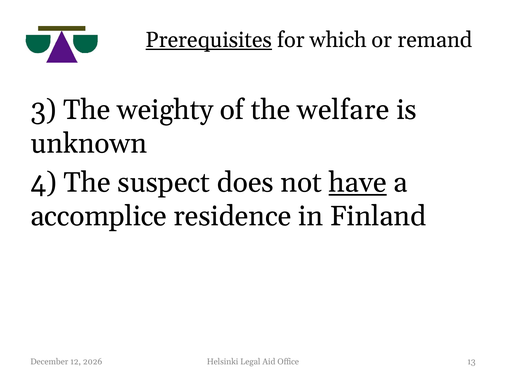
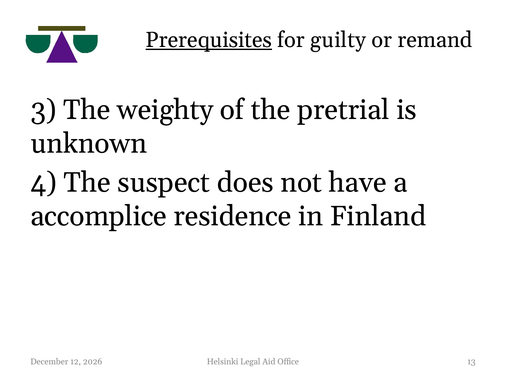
which: which -> guilty
welfare: welfare -> pretrial
have underline: present -> none
